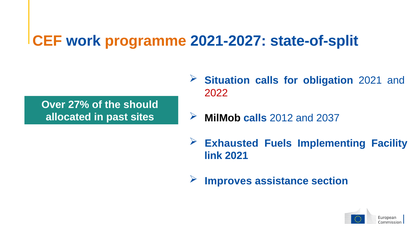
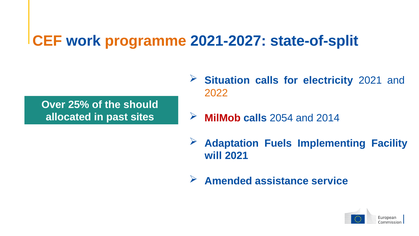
obligation: obligation -> electricity
2022 colour: red -> orange
27%: 27% -> 25%
MilMob colour: black -> red
2012: 2012 -> 2054
2037: 2037 -> 2014
Exhausted: Exhausted -> Adaptation
link: link -> will
Improves: Improves -> Amended
section: section -> service
